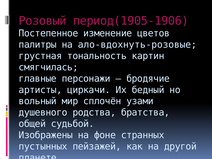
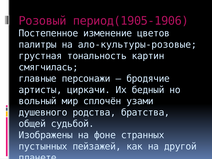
ало-вдохнуть-розовые: ало-вдохнуть-розовые -> ало-культуры-розовые
